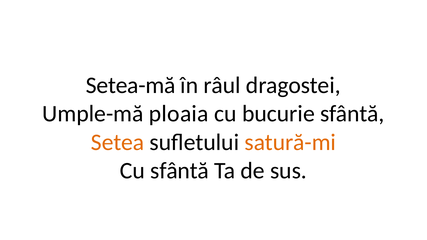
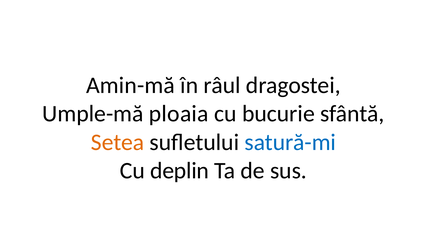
Setea-mă: Setea-mă -> Amin-mă
satură-mi colour: orange -> blue
Cu sfântă: sfântă -> deplin
